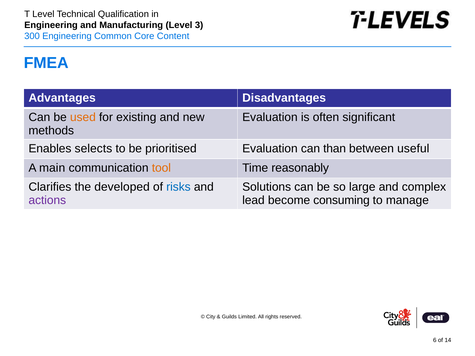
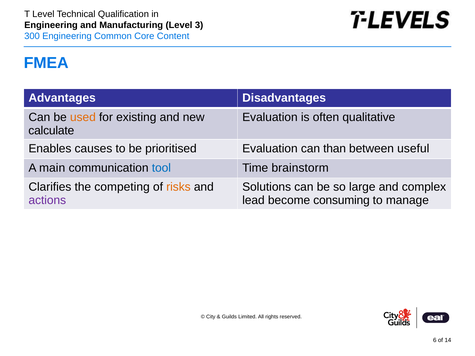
significant: significant -> qualitative
methods: methods -> calculate
selects: selects -> causes
tool colour: orange -> blue
reasonably: reasonably -> brainstorm
developed: developed -> competing
risks colour: blue -> orange
